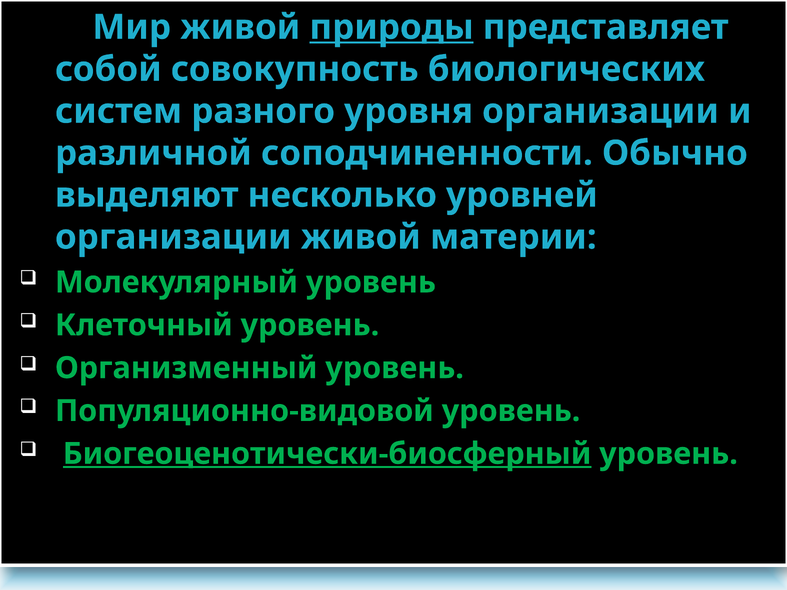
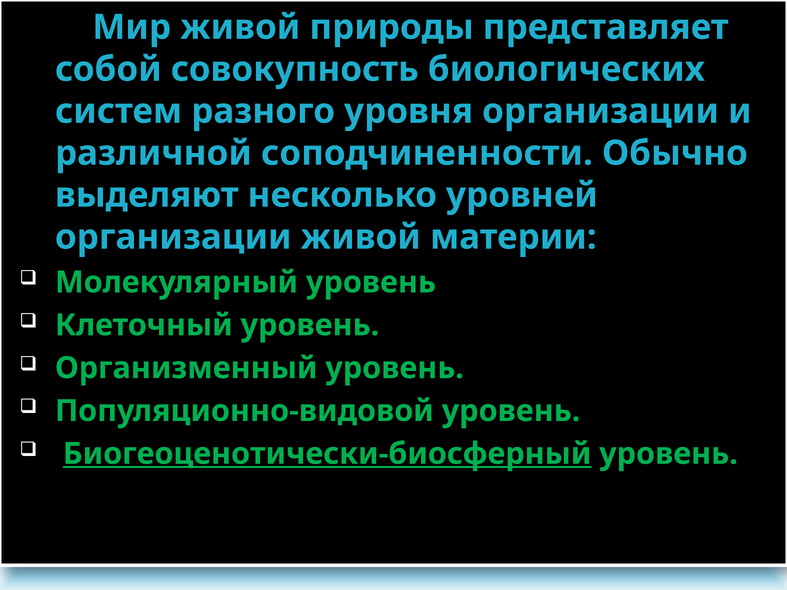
природы underline: present -> none
